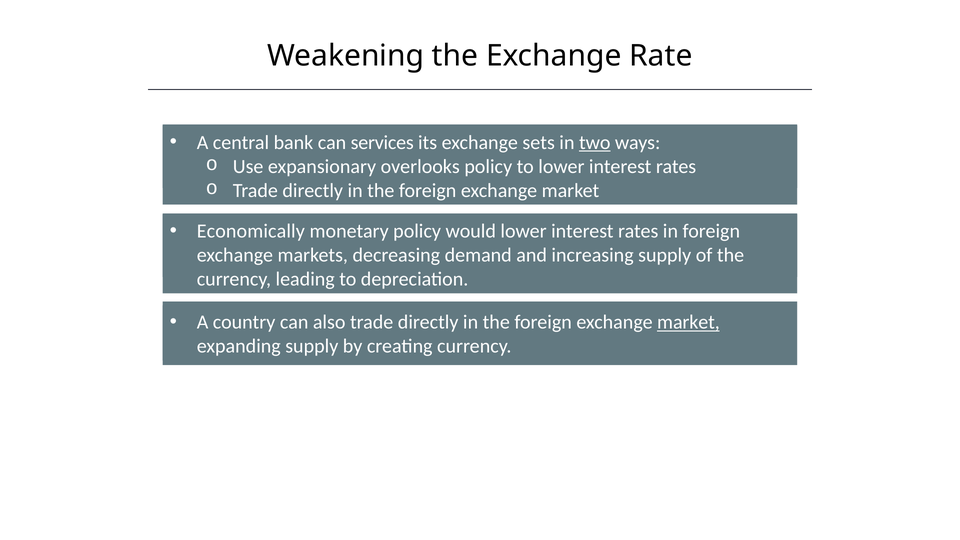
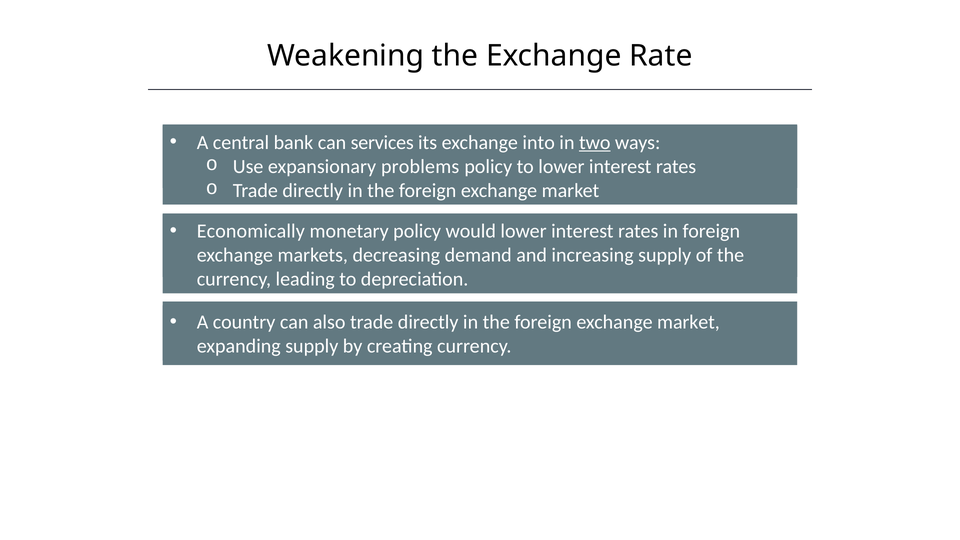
sets: sets -> into
overlooks: overlooks -> problems
market at (688, 322) underline: present -> none
